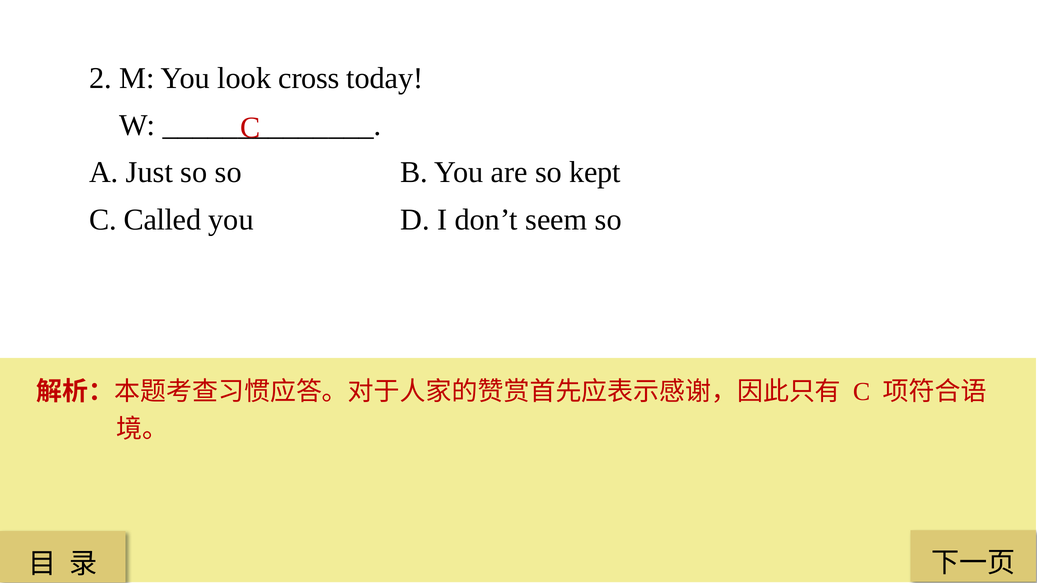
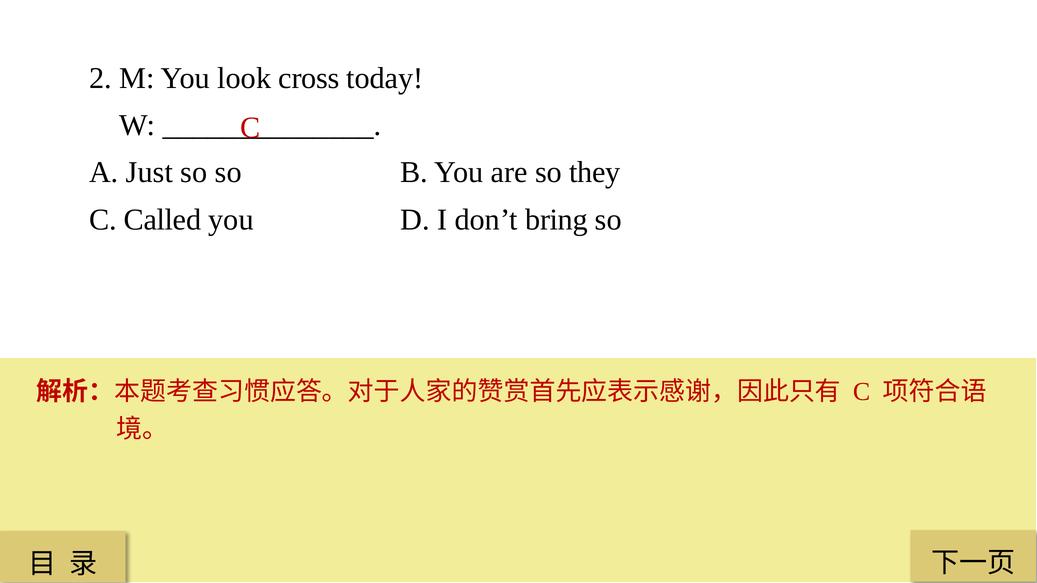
kept: kept -> they
seem: seem -> bring
